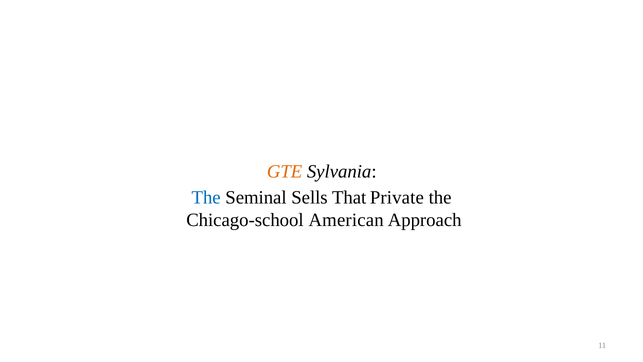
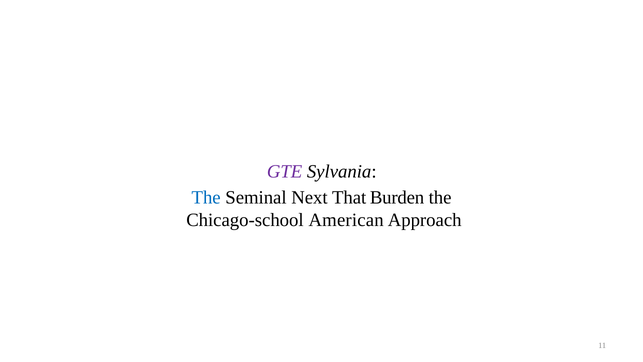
GTE colour: orange -> purple
Sells: Sells -> Next
Private: Private -> Burden
